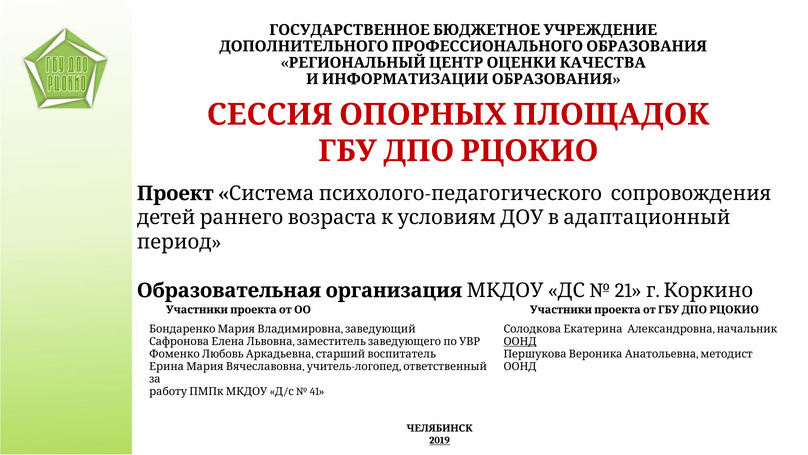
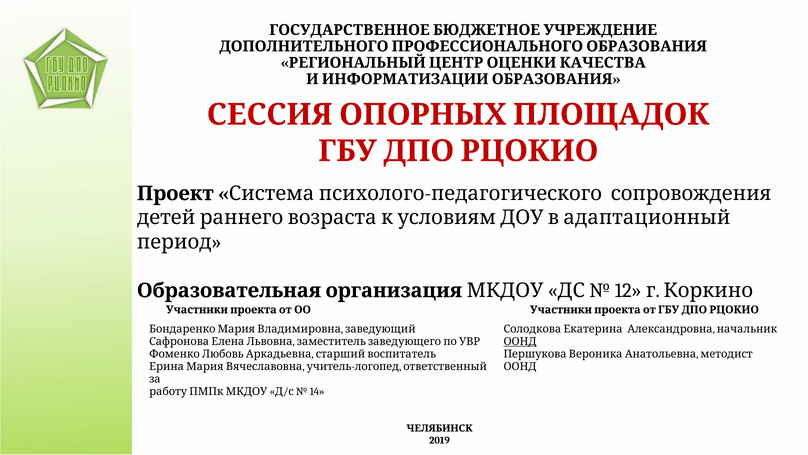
21: 21 -> 12
41: 41 -> 14
2019 underline: present -> none
